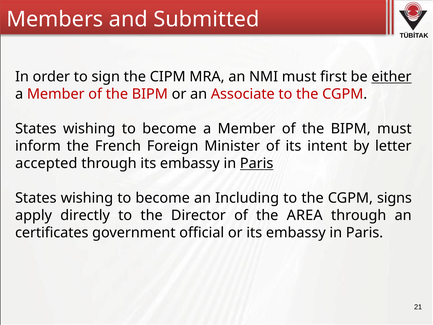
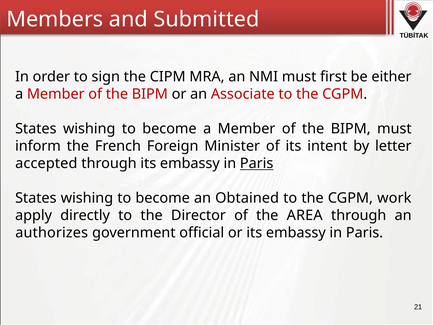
either underline: present -> none
Including: Including -> Obtained
signs: signs -> work
certificates: certificates -> authorizes
